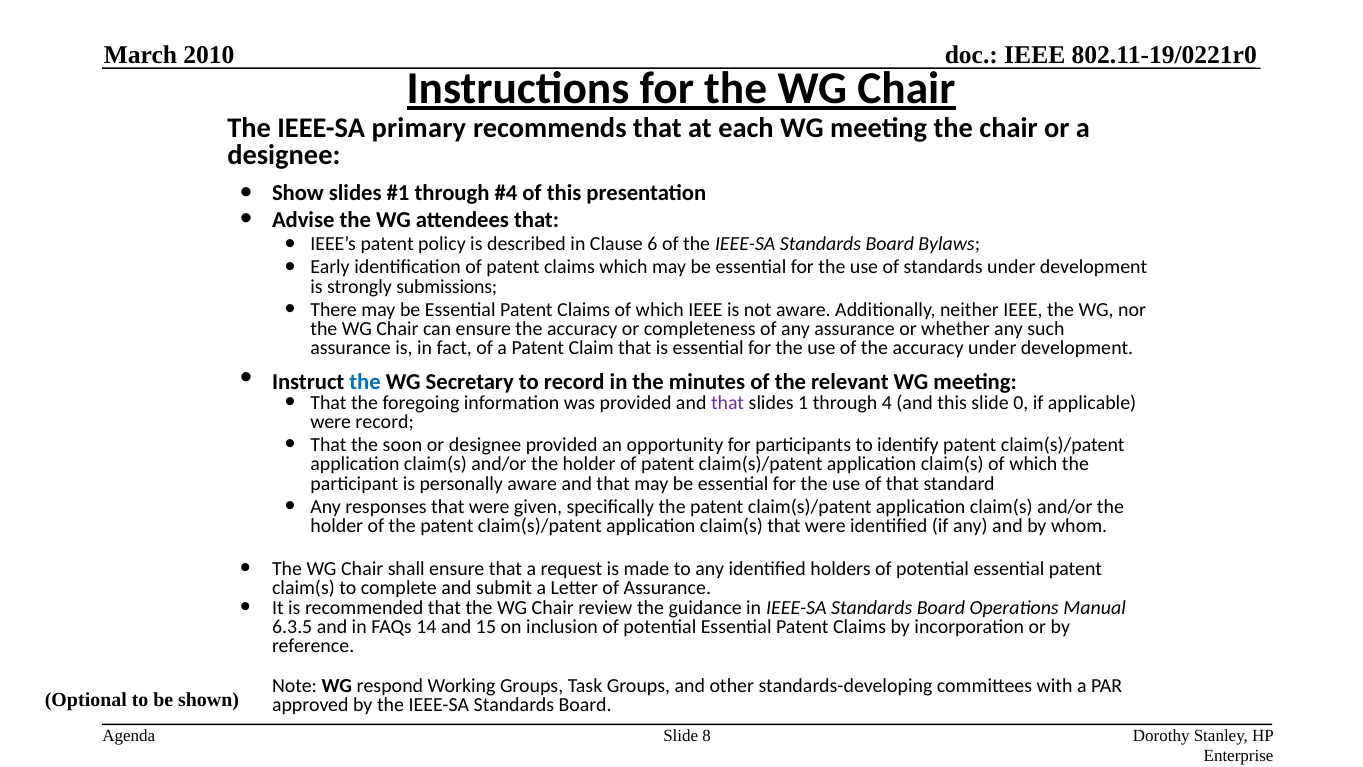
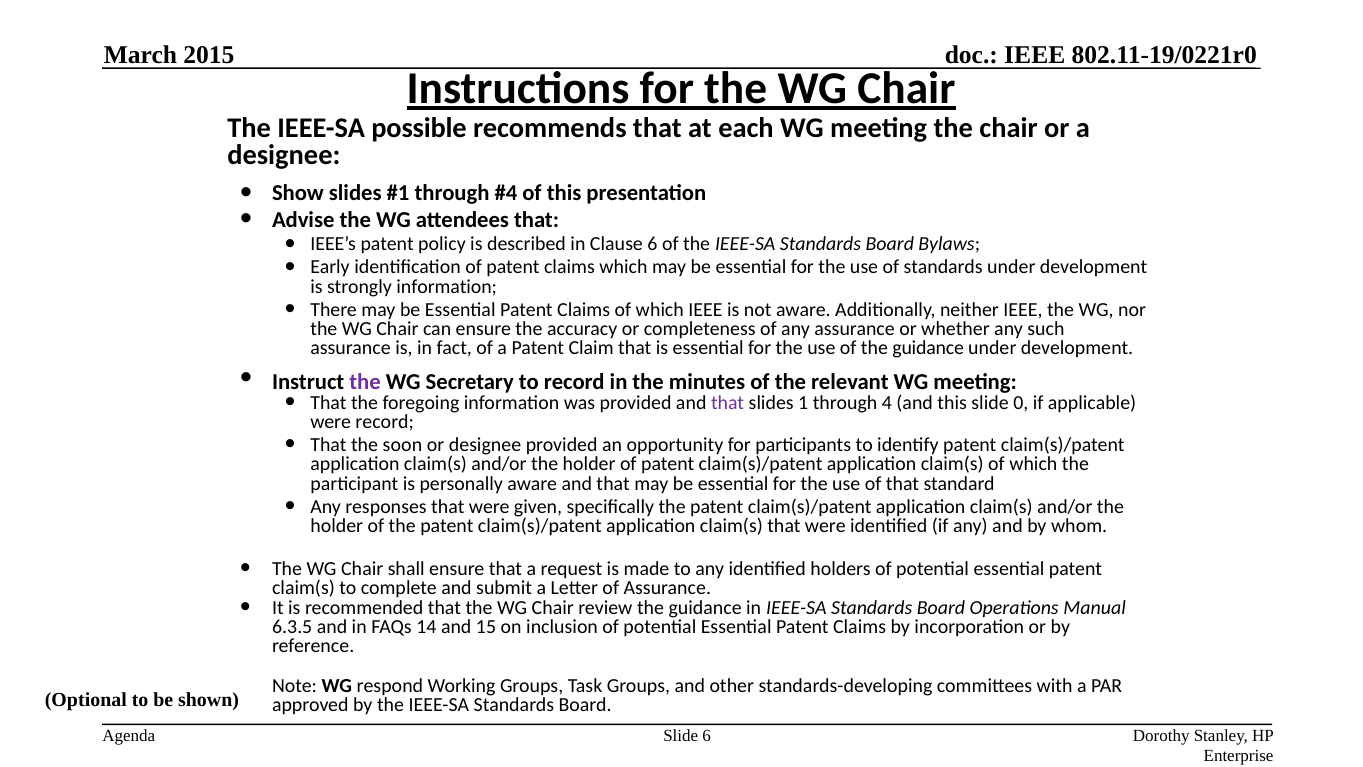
2010: 2010 -> 2015
primary: primary -> possible
strongly submissions: submissions -> information
of the accuracy: accuracy -> guidance
the at (365, 382) colour: blue -> purple
Slide 8: 8 -> 6
